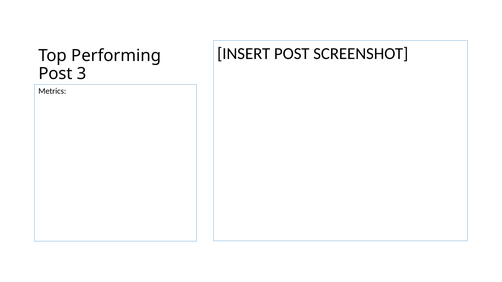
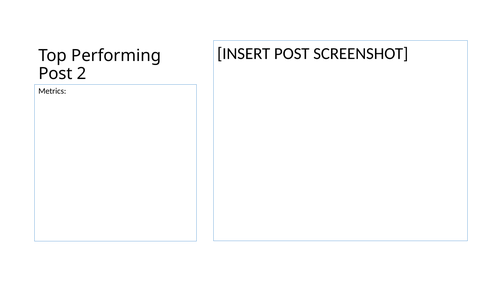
3: 3 -> 2
